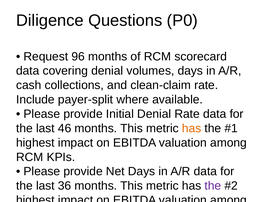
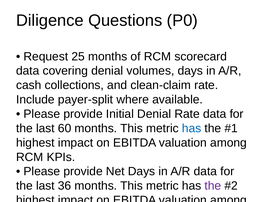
96: 96 -> 25
46: 46 -> 60
has at (192, 128) colour: orange -> blue
